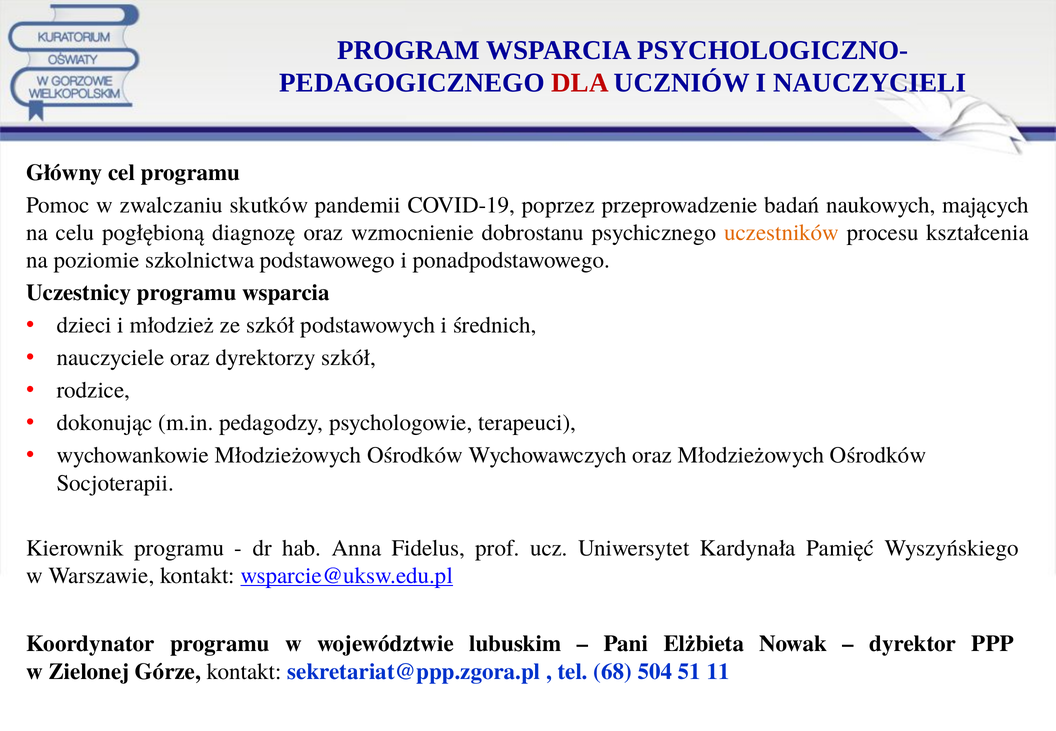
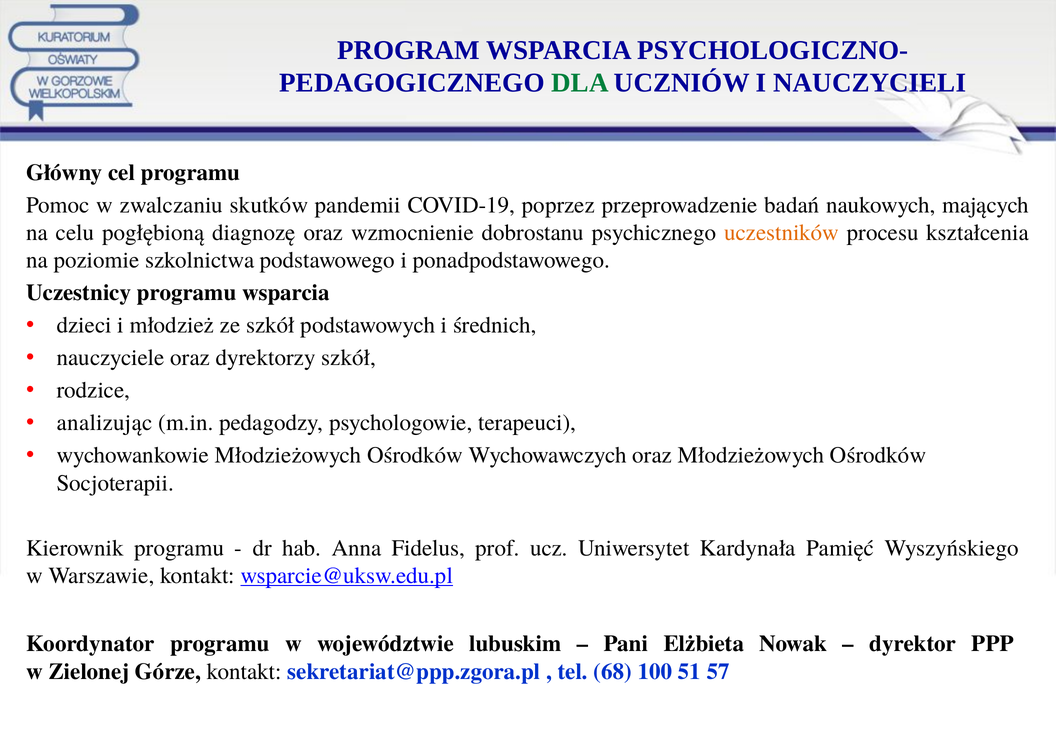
DLA colour: red -> green
dokonując: dokonując -> analizując
504: 504 -> 100
11: 11 -> 57
